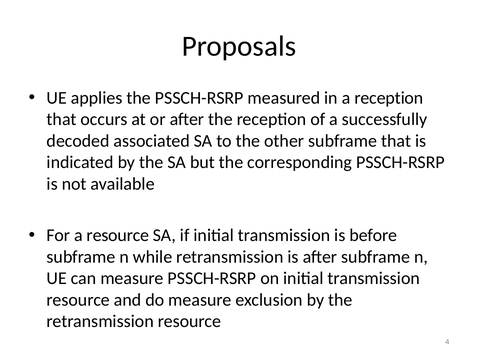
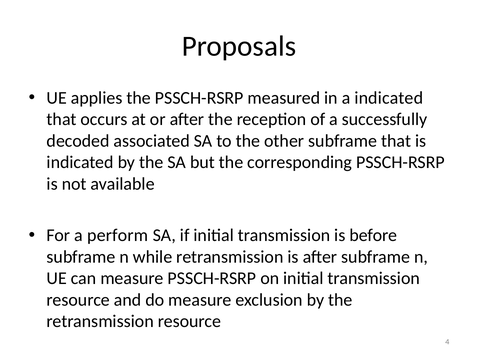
a reception: reception -> indicated
a resource: resource -> perform
